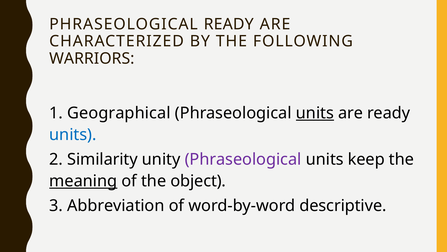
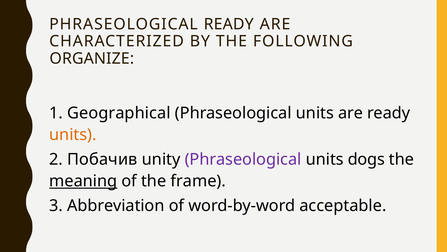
WARRIORS: WARRIORS -> ORGANIZE
units at (315, 113) underline: present -> none
units at (73, 134) colour: blue -> orange
Similarity: Similarity -> Побачив
keep: keep -> dogs
object: object -> frame
descriptive: descriptive -> acceptable
